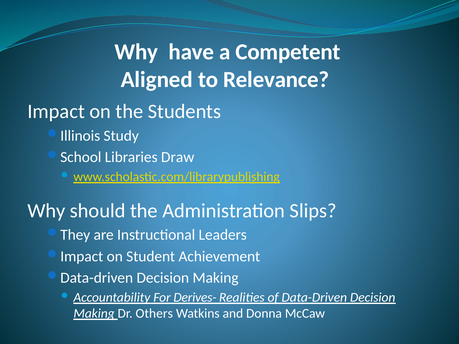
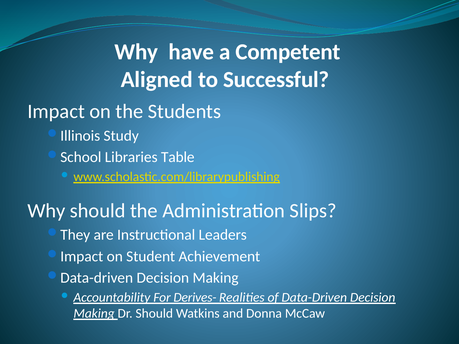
Relevance: Relevance -> Successful
Draw: Draw -> Table
Dr Others: Others -> Should
